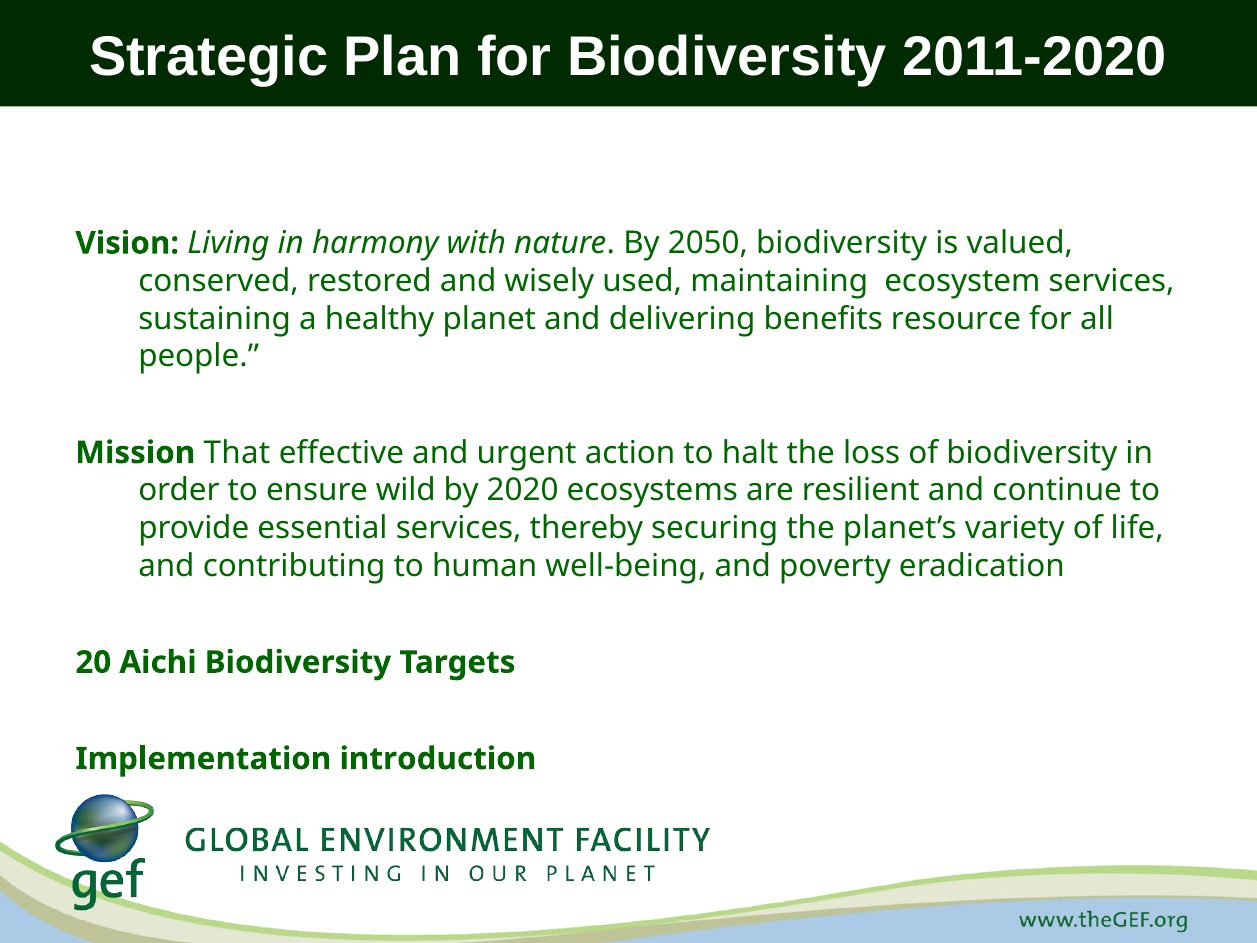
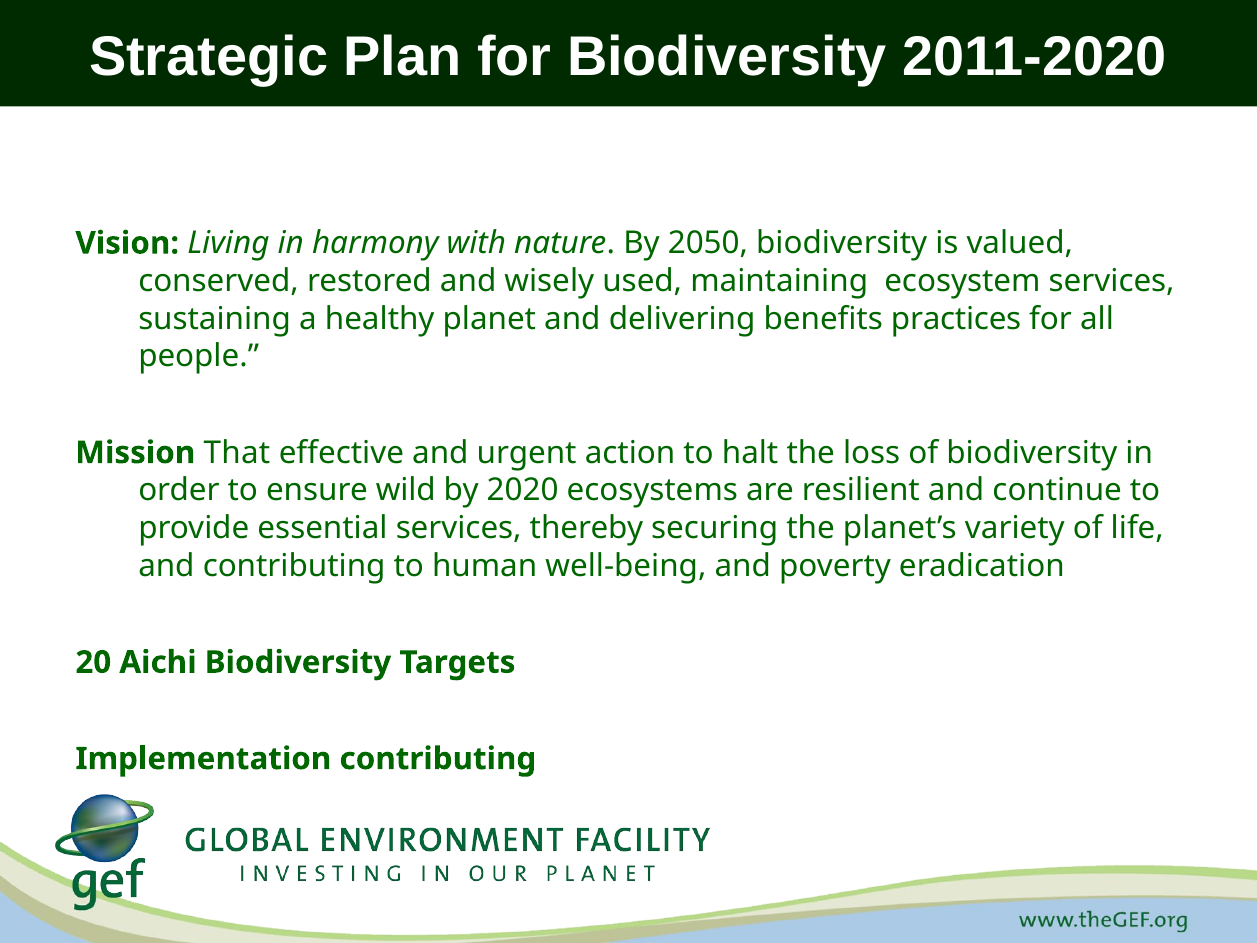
resource: resource -> practices
Implementation introduction: introduction -> contributing
